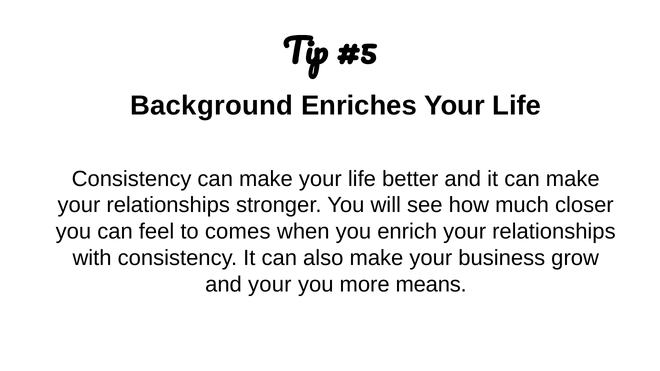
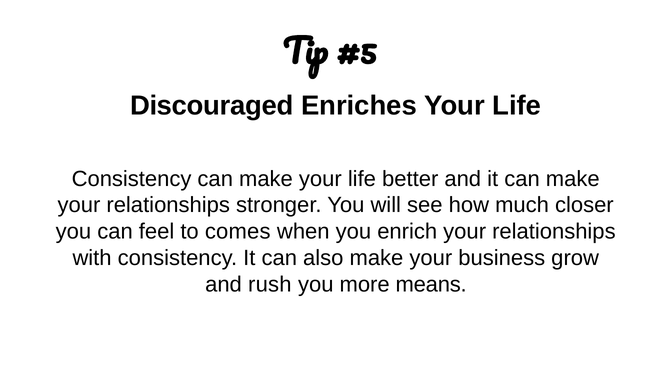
Background: Background -> Discouraged
and your: your -> rush
